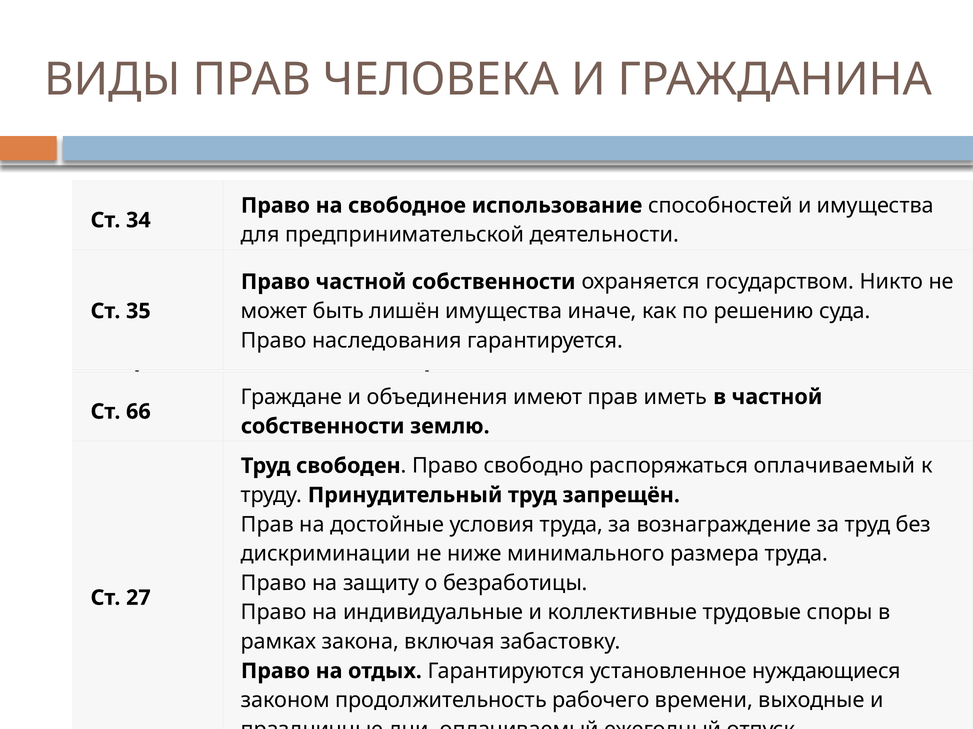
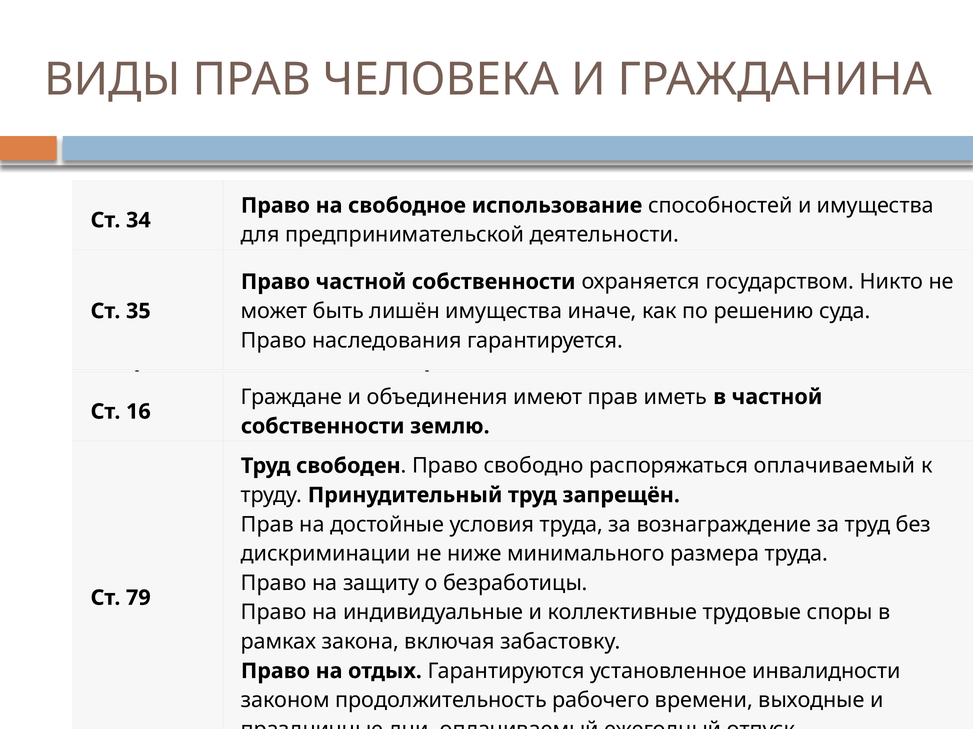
66: 66 -> 16
27: 27 -> 79
нуждающиеся: нуждающиеся -> инвалидности
